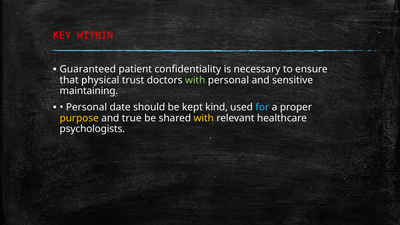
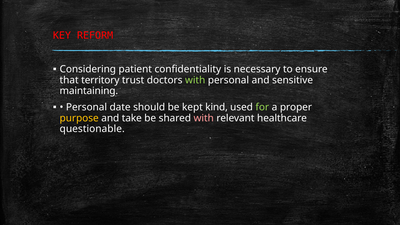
WITHIN: WITHIN -> REFORM
Guaranteed: Guaranteed -> Considering
physical: physical -> territory
for colour: light blue -> light green
true: true -> take
with at (204, 118) colour: yellow -> pink
psychologists: psychologists -> questionable
